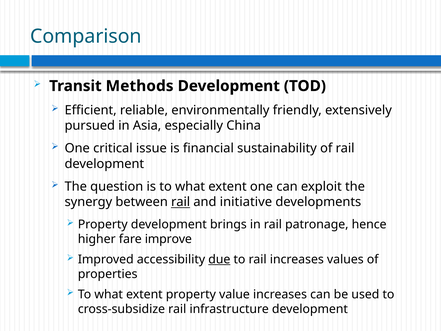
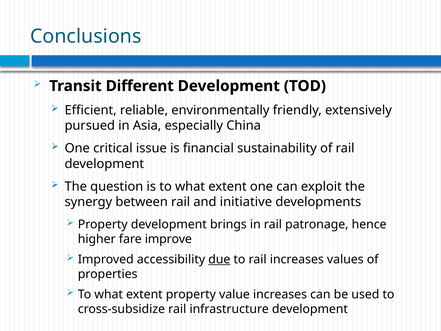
Comparison: Comparison -> Conclusions
Methods: Methods -> Different
rail at (181, 202) underline: present -> none
